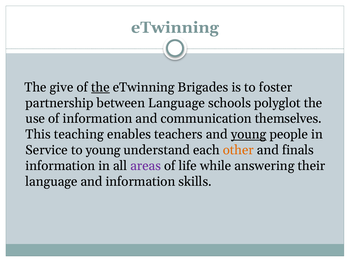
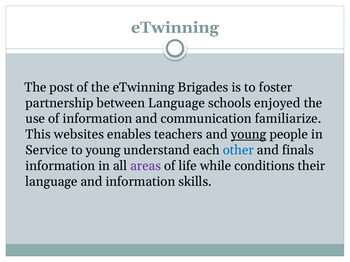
give: give -> post
the at (100, 87) underline: present -> none
polyglot: polyglot -> enjoyed
themselves: themselves -> familiarize
teaching: teaching -> websites
other colour: orange -> blue
answering: answering -> conditions
